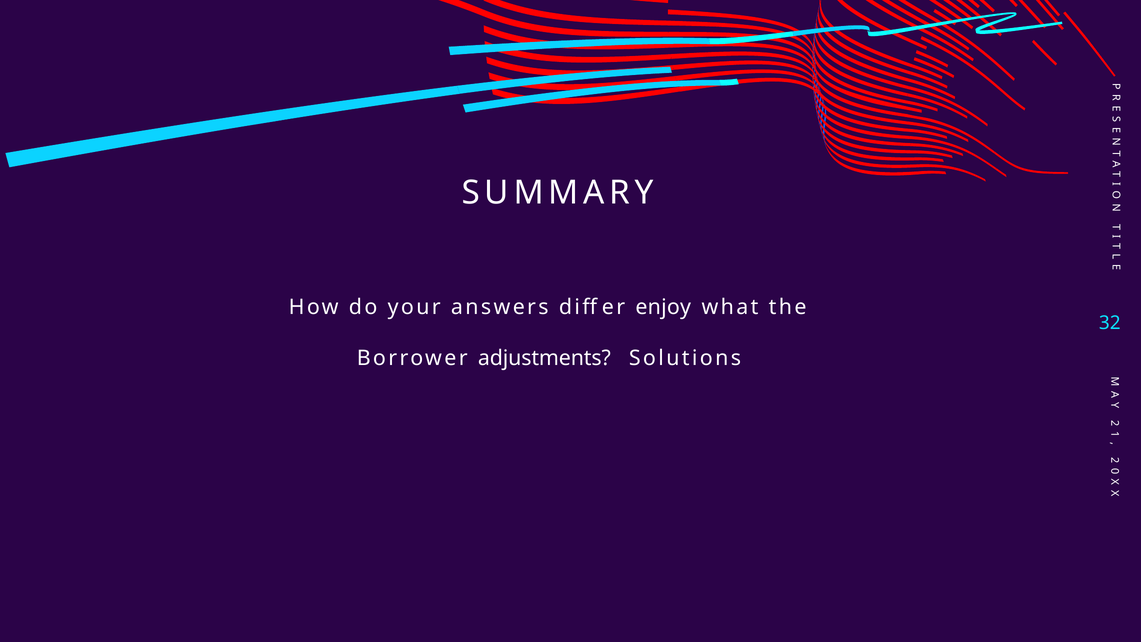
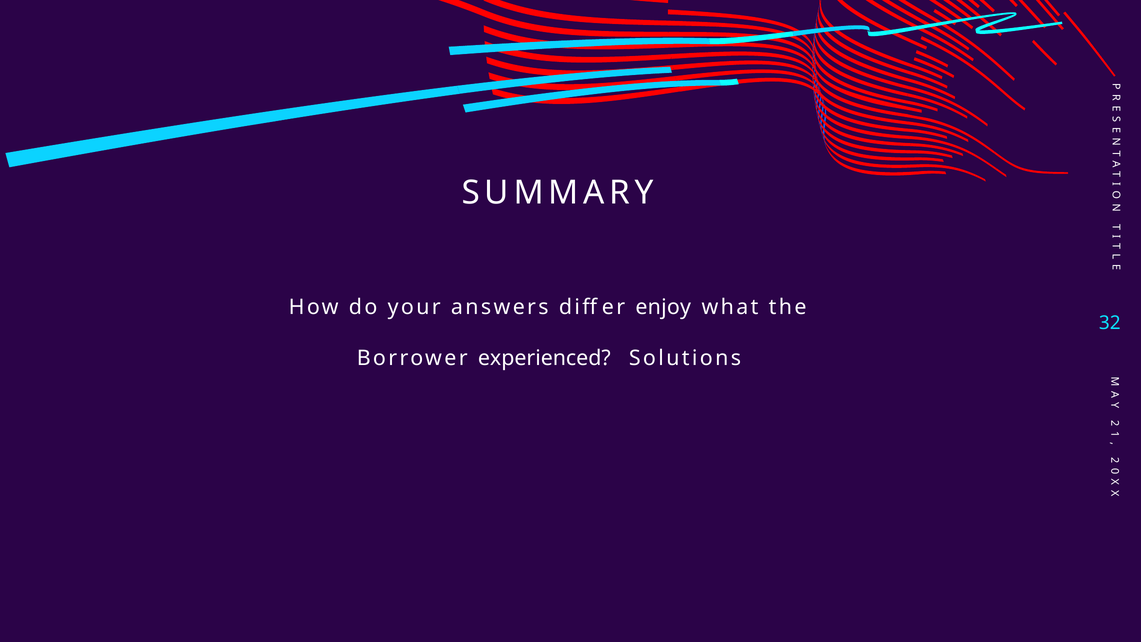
adjustments: adjustments -> experienced
